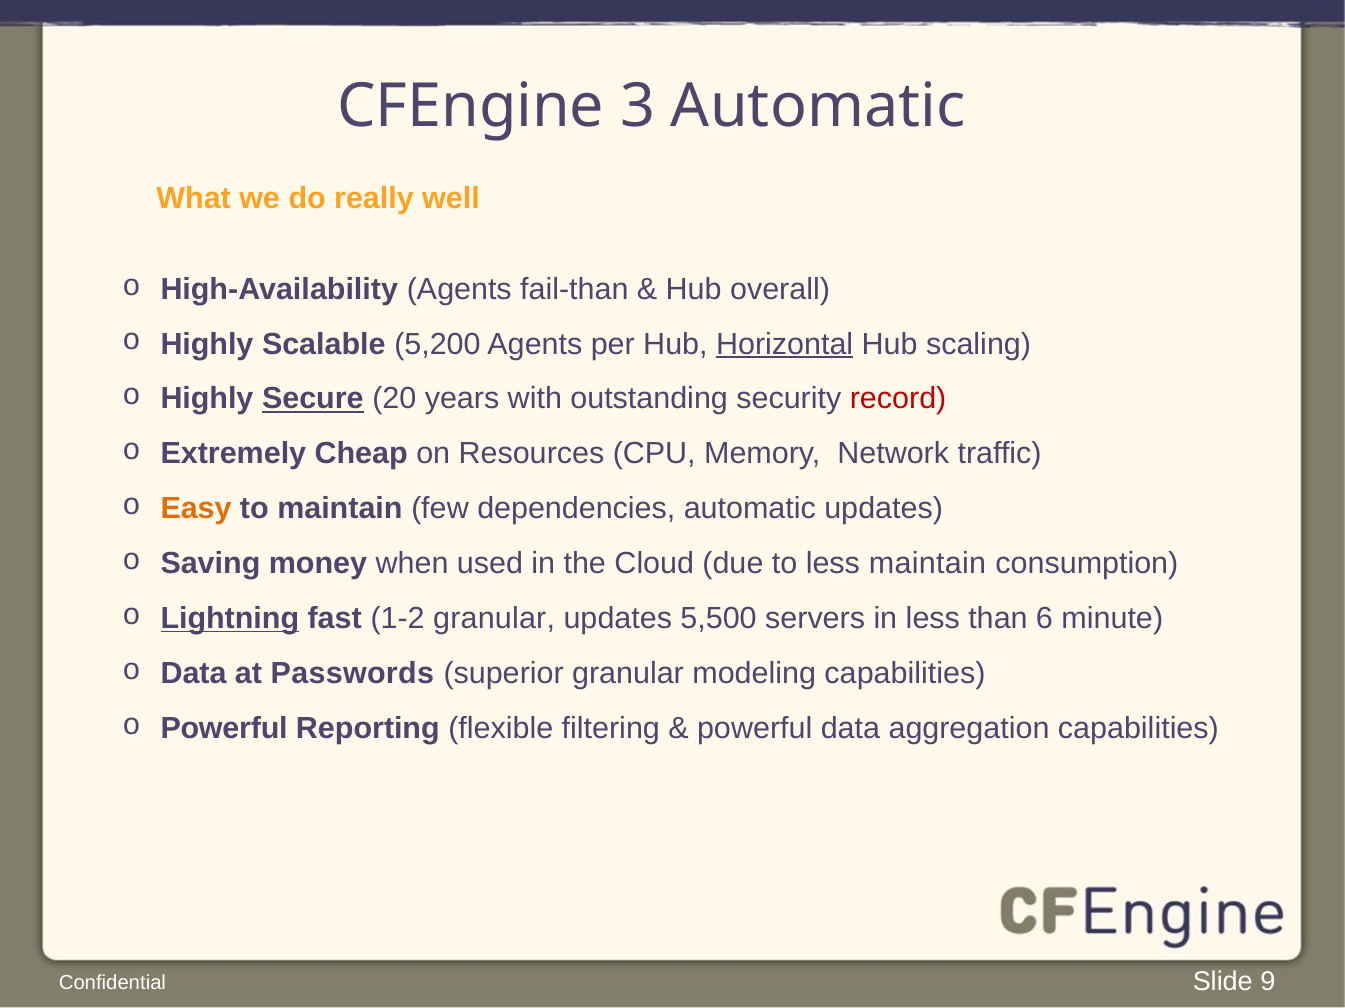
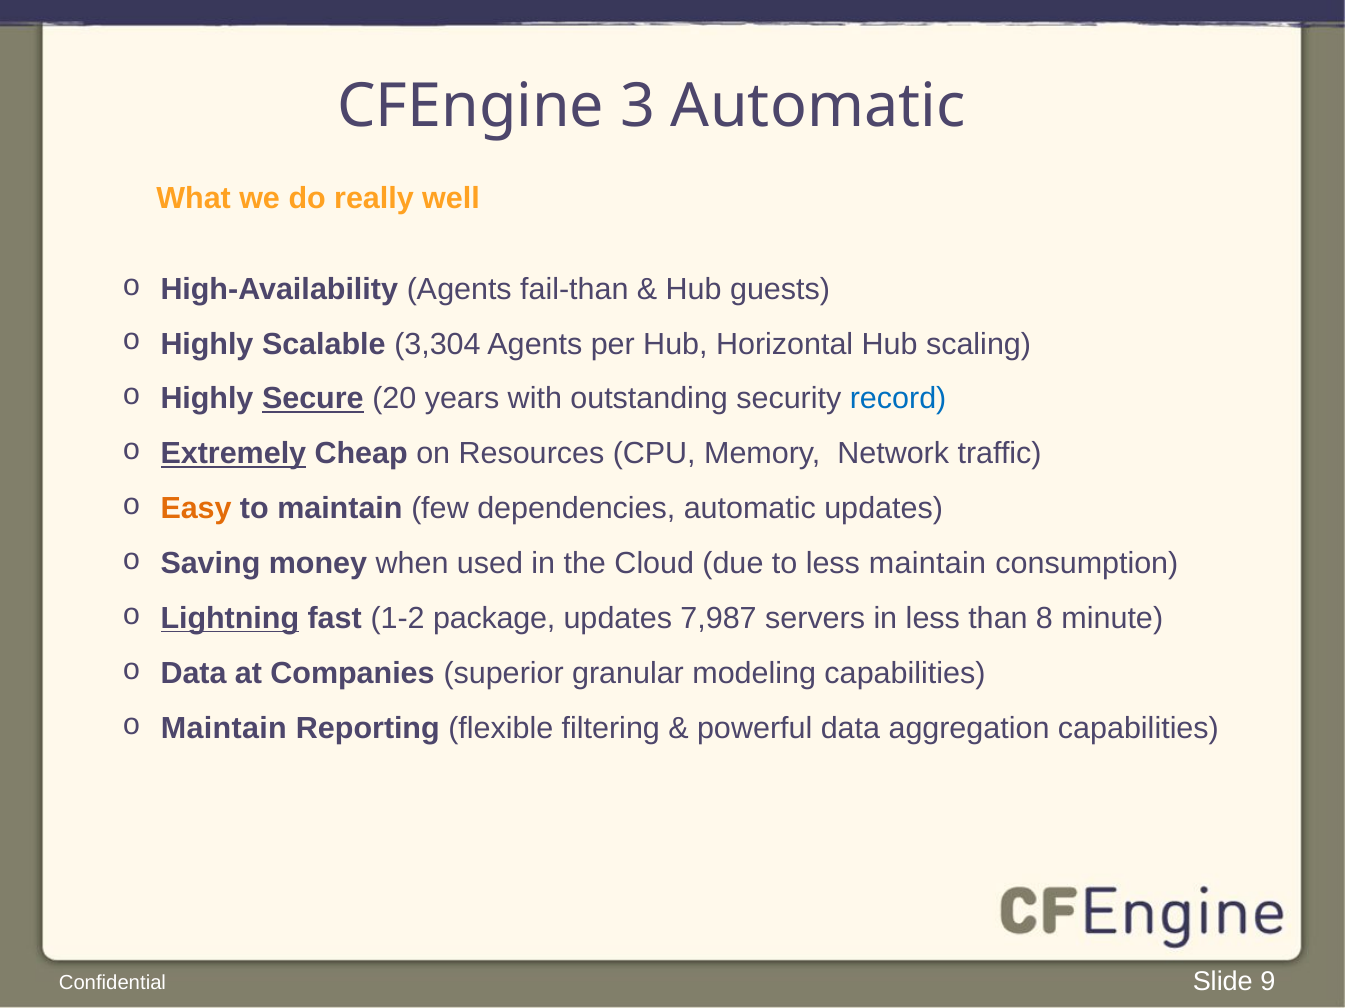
overall: overall -> guests
5,200: 5,200 -> 3,304
Horizontal underline: present -> none
record colour: red -> blue
Extremely underline: none -> present
1-2 granular: granular -> package
5,500: 5,500 -> 7,987
6: 6 -> 8
Passwords: Passwords -> Companies
Powerful at (224, 729): Powerful -> Maintain
